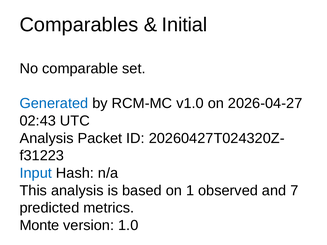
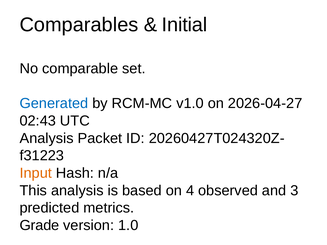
Input colour: blue -> orange
1: 1 -> 4
7: 7 -> 3
Monte: Monte -> Grade
